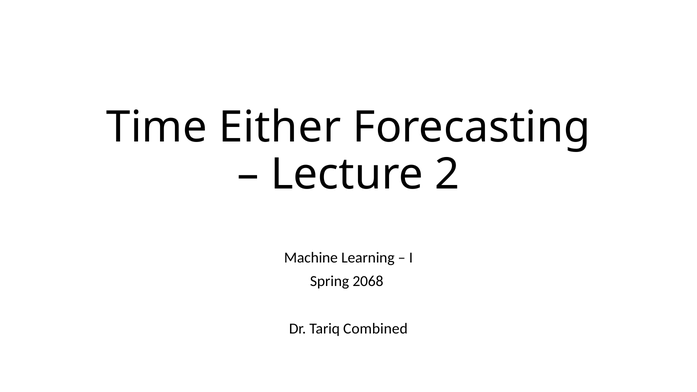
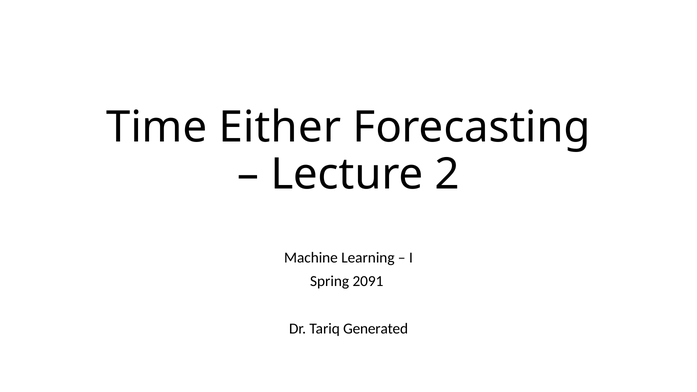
2068: 2068 -> 2091
Combined: Combined -> Generated
